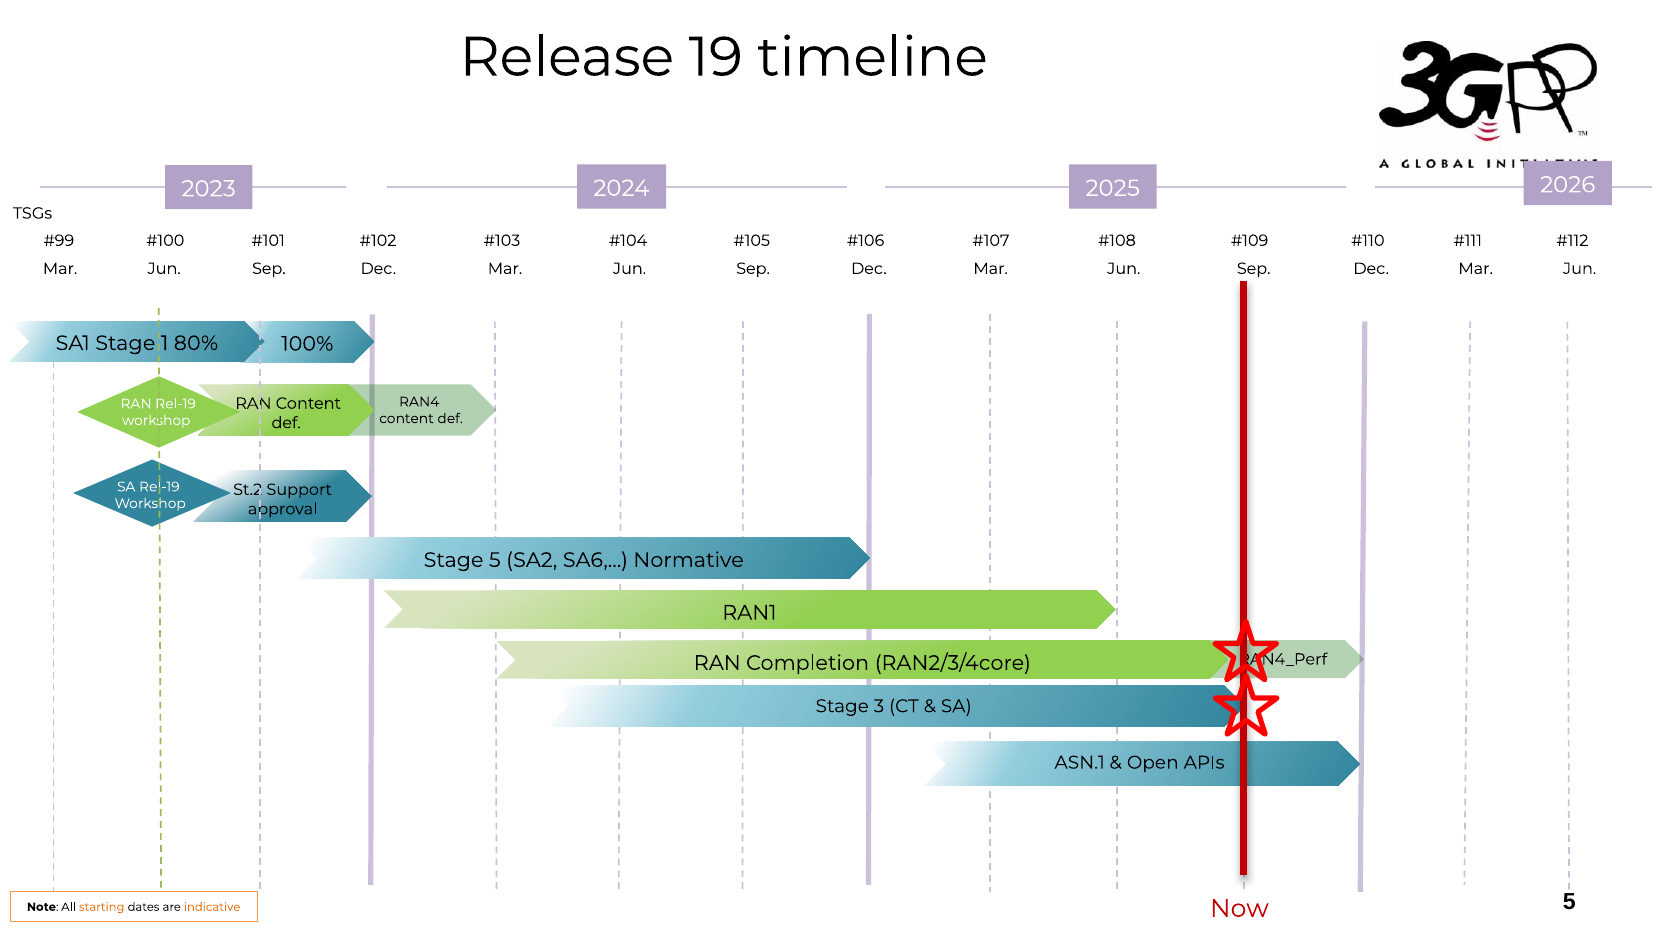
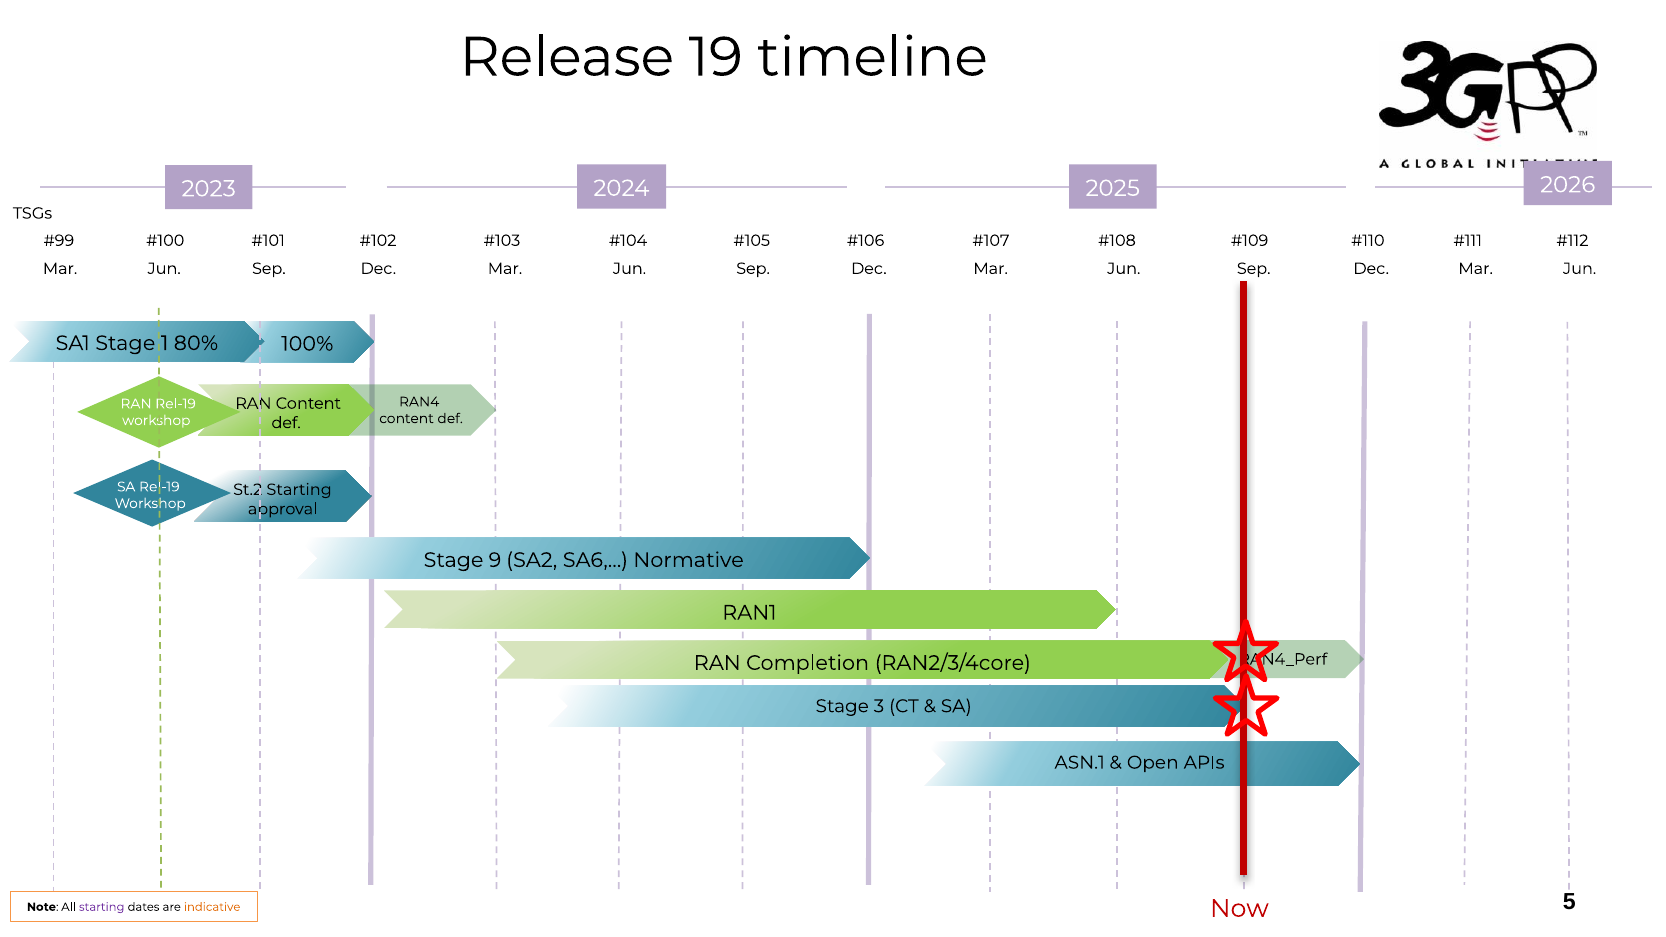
St.2 Support: Support -> Starting
Stage 5: 5 -> 9
starting at (102, 907) colour: orange -> purple
